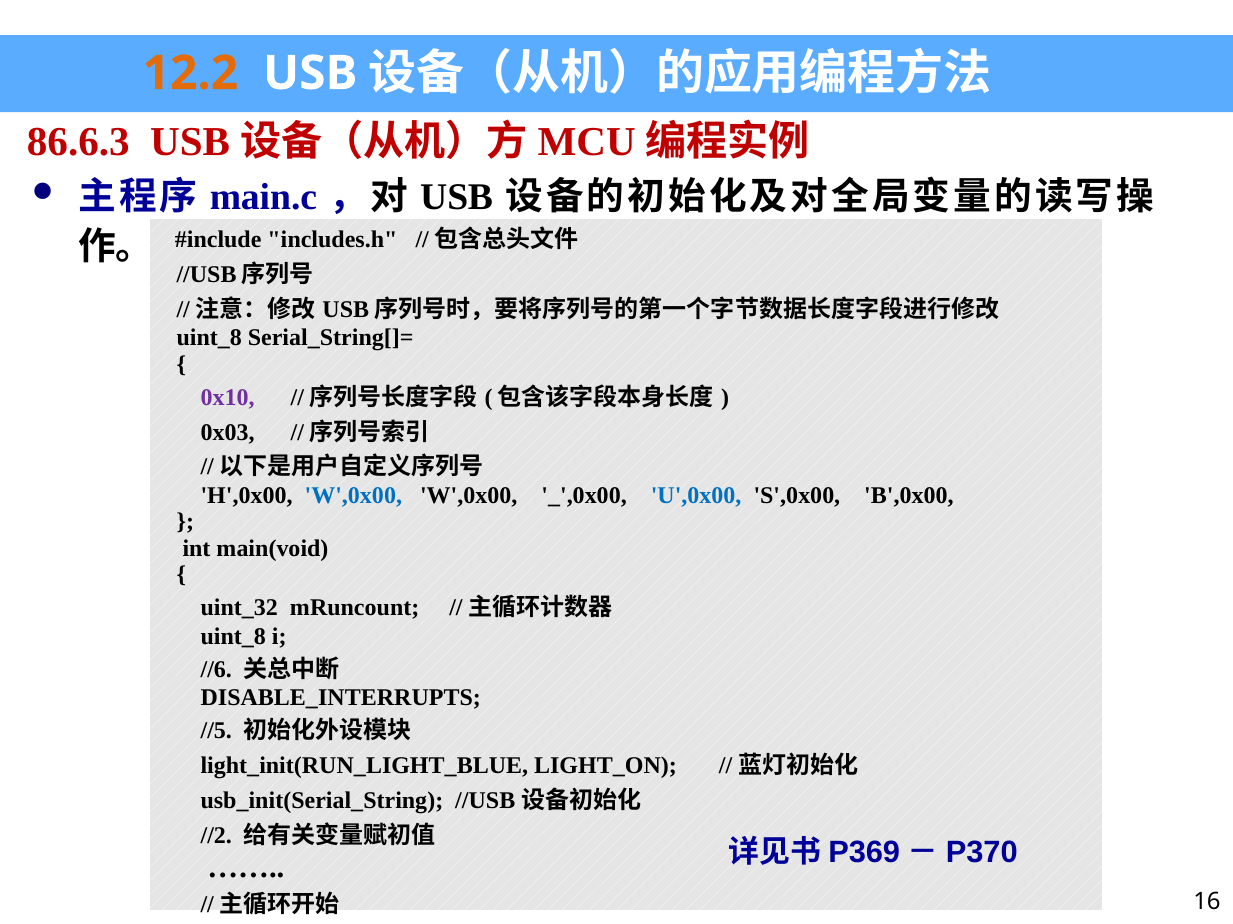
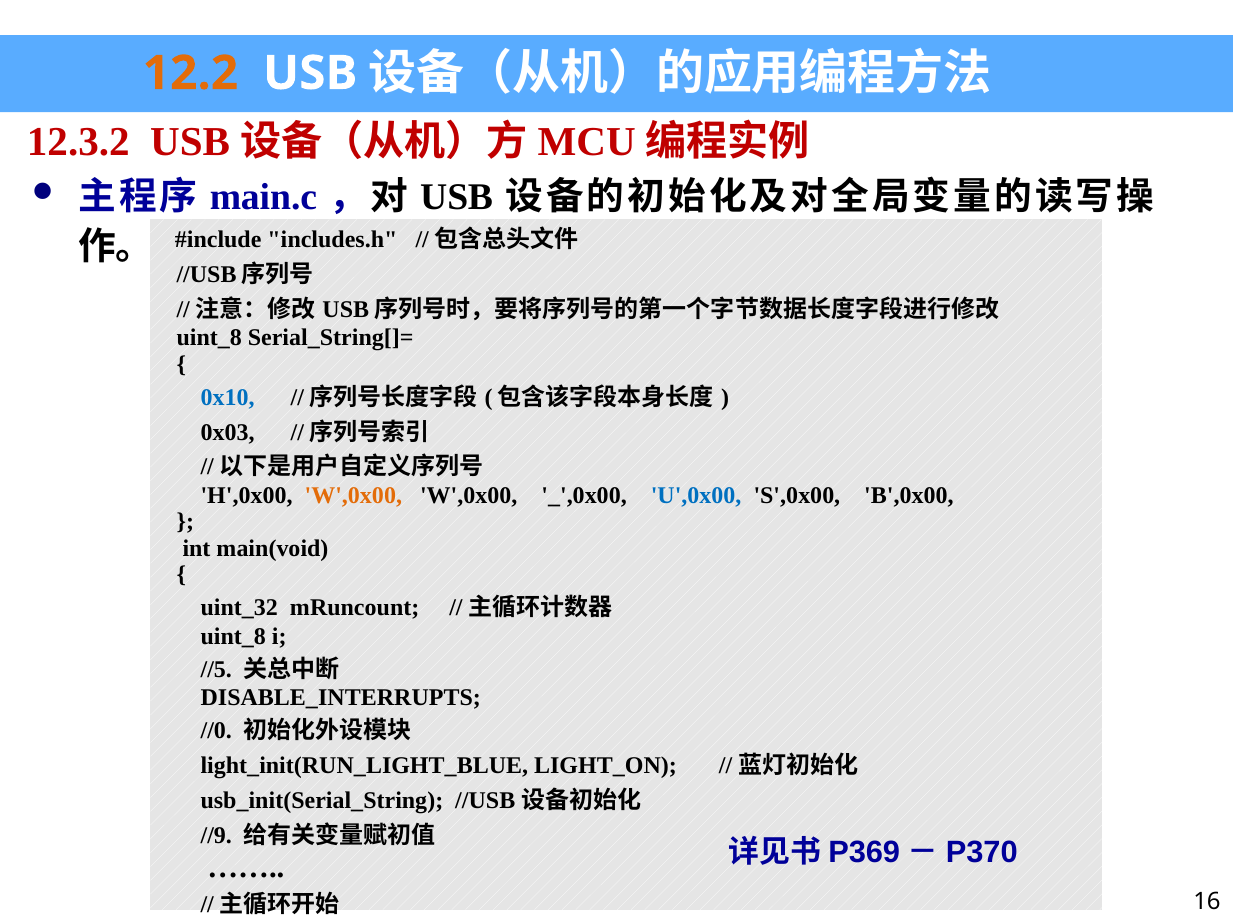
86.6.3: 86.6.3 -> 12.3.2
0x10 colour: purple -> blue
W',0x00 at (353, 496) colour: blue -> orange
//6: //6 -> //5
//5: //5 -> //0
//2: //2 -> //9
